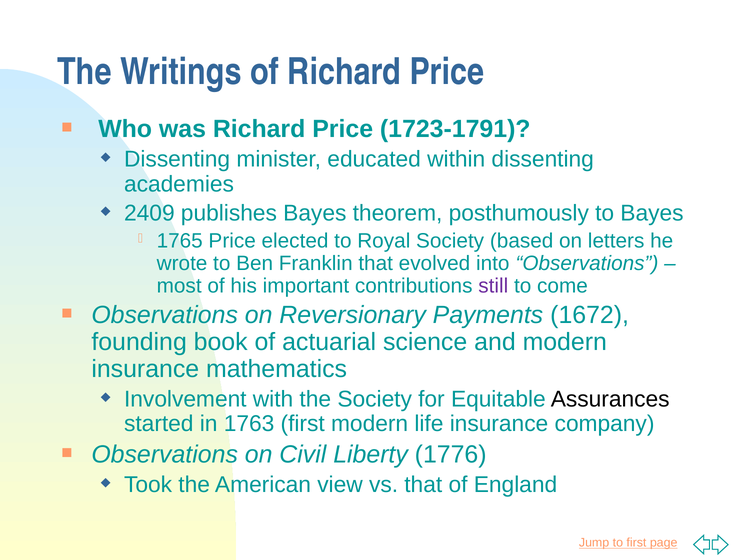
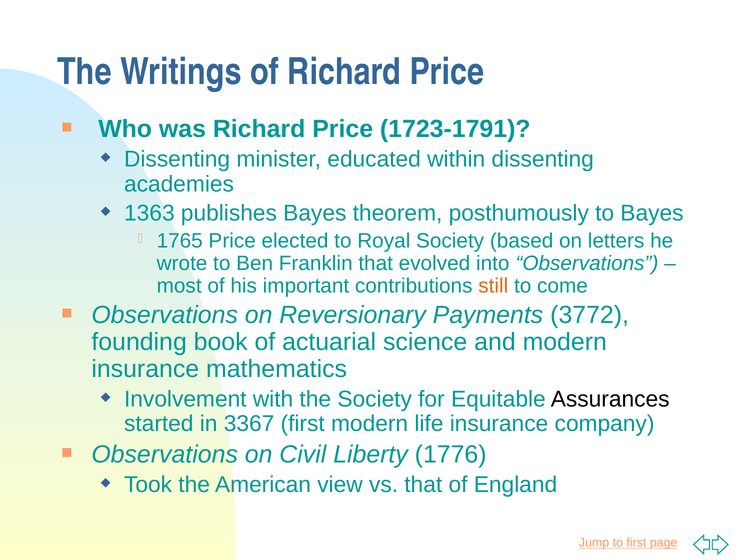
2409: 2409 -> 1363
still colour: purple -> orange
1672: 1672 -> 3772
1763: 1763 -> 3367
